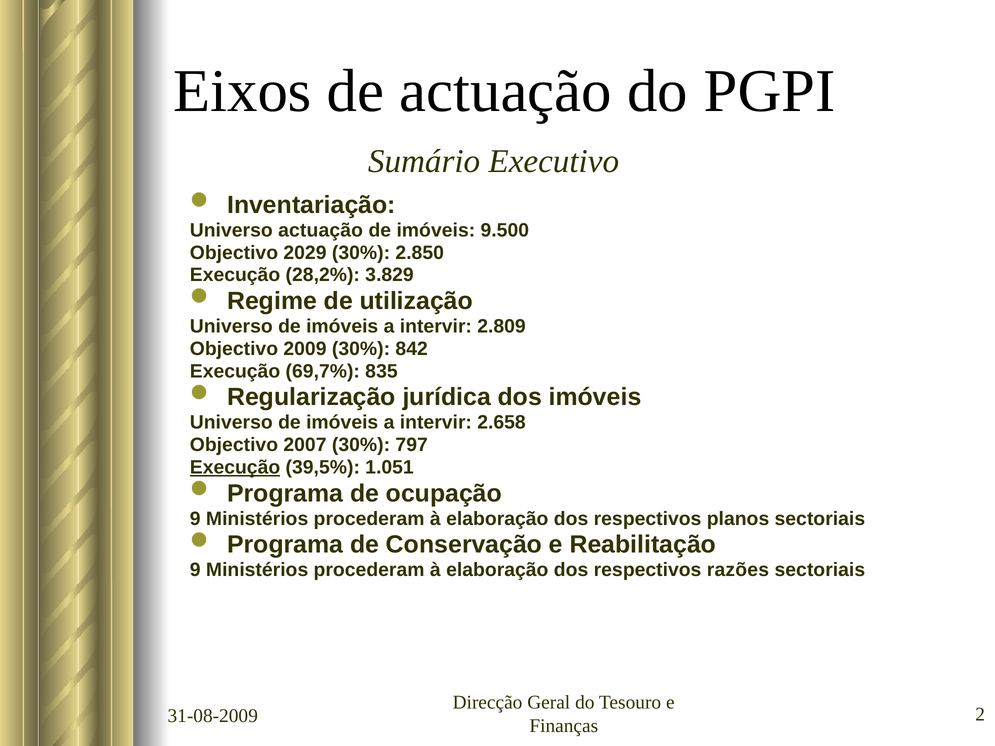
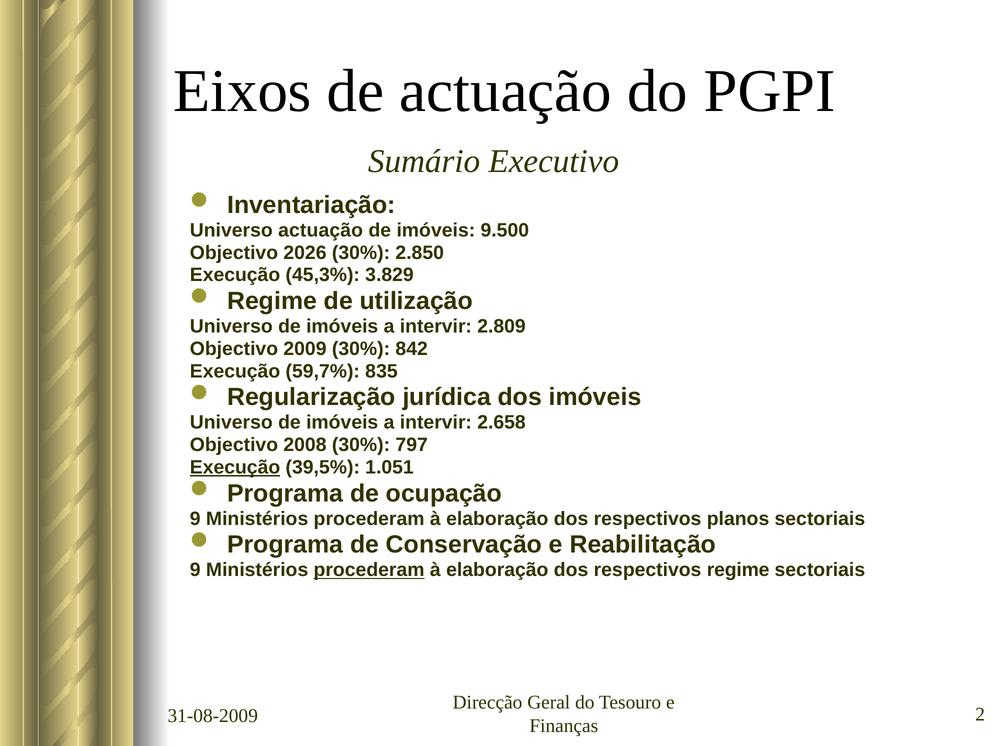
2029: 2029 -> 2026
28,2%: 28,2% -> 45,3%
69,7%: 69,7% -> 59,7%
2007: 2007 -> 2008
procederam at (369, 570) underline: none -> present
respectivos razões: razões -> regime
